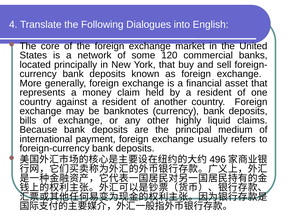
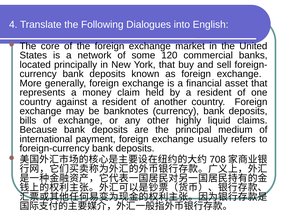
496: 496 -> 708
